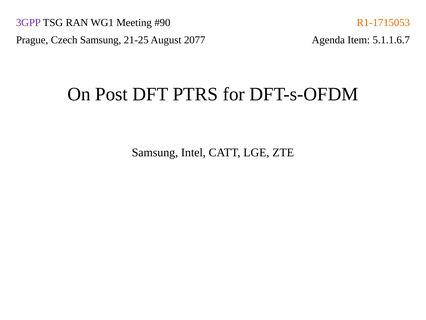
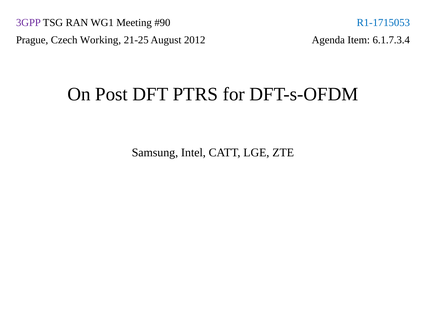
R1-1715053 colour: orange -> blue
Czech Samsung: Samsung -> Working
2077: 2077 -> 2012
5.1.1.6.7: 5.1.1.6.7 -> 6.1.7.3.4
